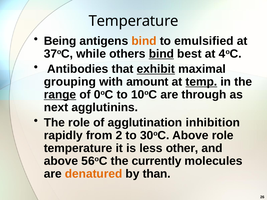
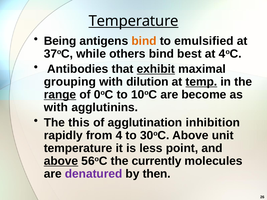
Temperature at (134, 21) underline: none -> present
bind at (161, 54) underline: present -> none
amount: amount -> dilution
through: through -> become
next at (56, 108): next -> with
The role: role -> this
2: 2 -> 4
Above role: role -> unit
other: other -> point
above at (61, 161) underline: none -> present
denatured colour: orange -> purple
than: than -> then
